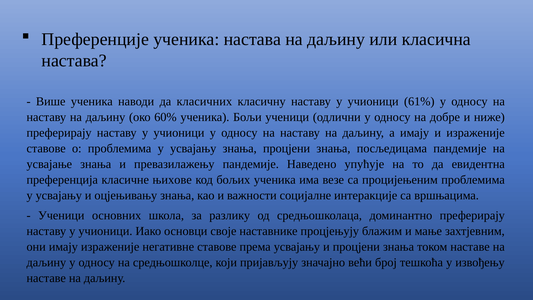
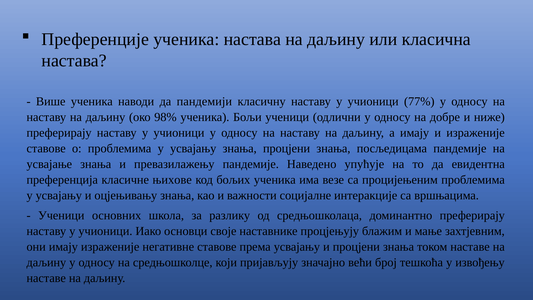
класичних: класичних -> пандемији
61%: 61% -> 77%
60%: 60% -> 98%
